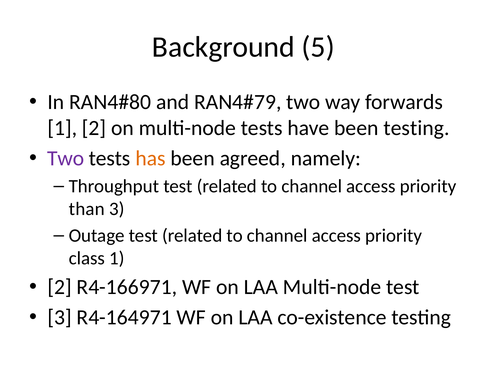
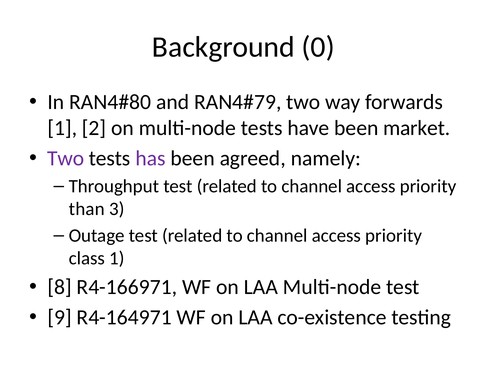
5: 5 -> 0
been testing: testing -> market
has colour: orange -> purple
2 at (60, 287): 2 -> 8
3 at (60, 318): 3 -> 9
